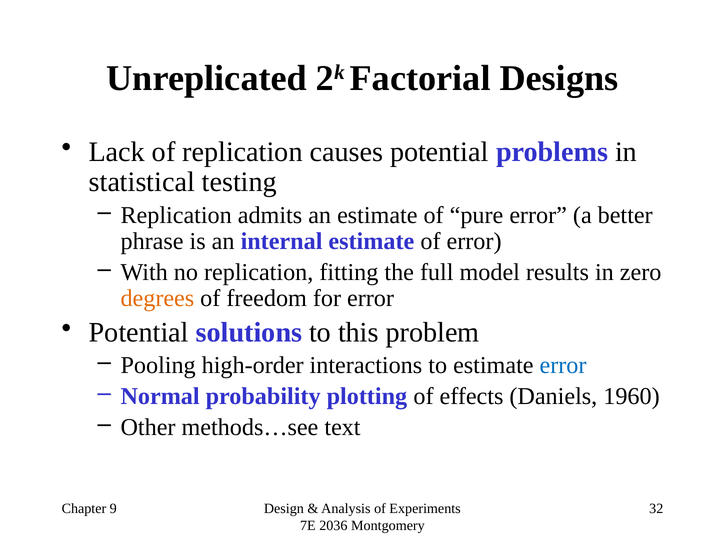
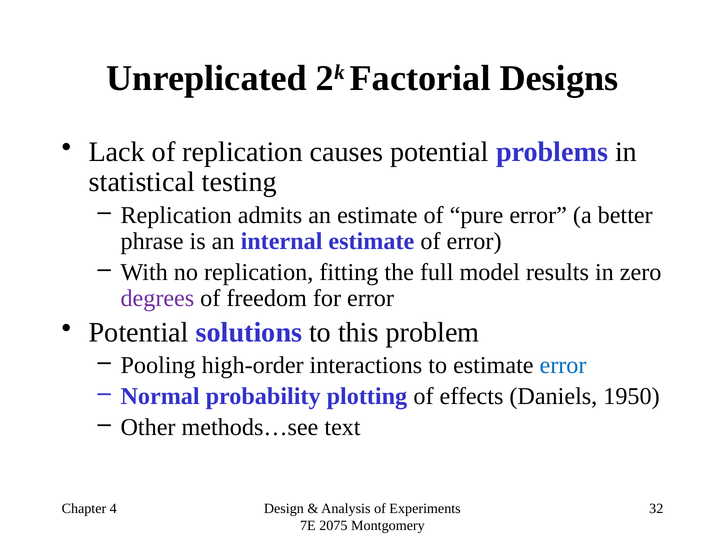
degrees colour: orange -> purple
1960: 1960 -> 1950
9: 9 -> 4
2036: 2036 -> 2075
